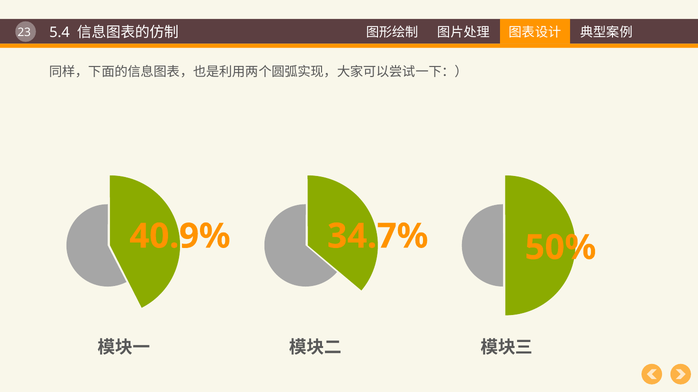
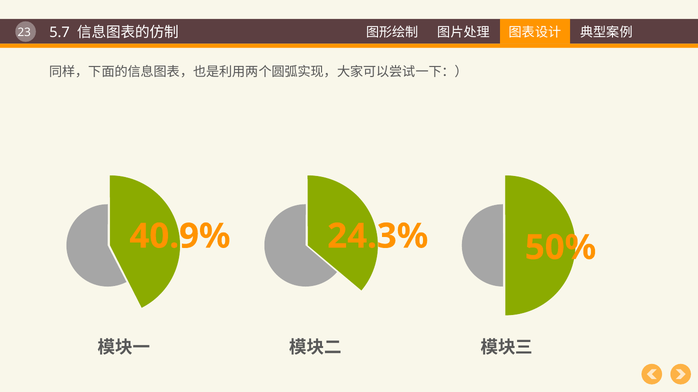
5.4: 5.4 -> 5.7
34.7%: 34.7% -> 24.3%
